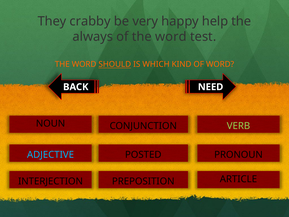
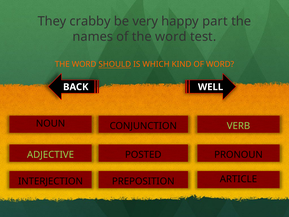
help: help -> part
always: always -> names
NEED: NEED -> WELL
ADJECTIVE colour: light blue -> light green
